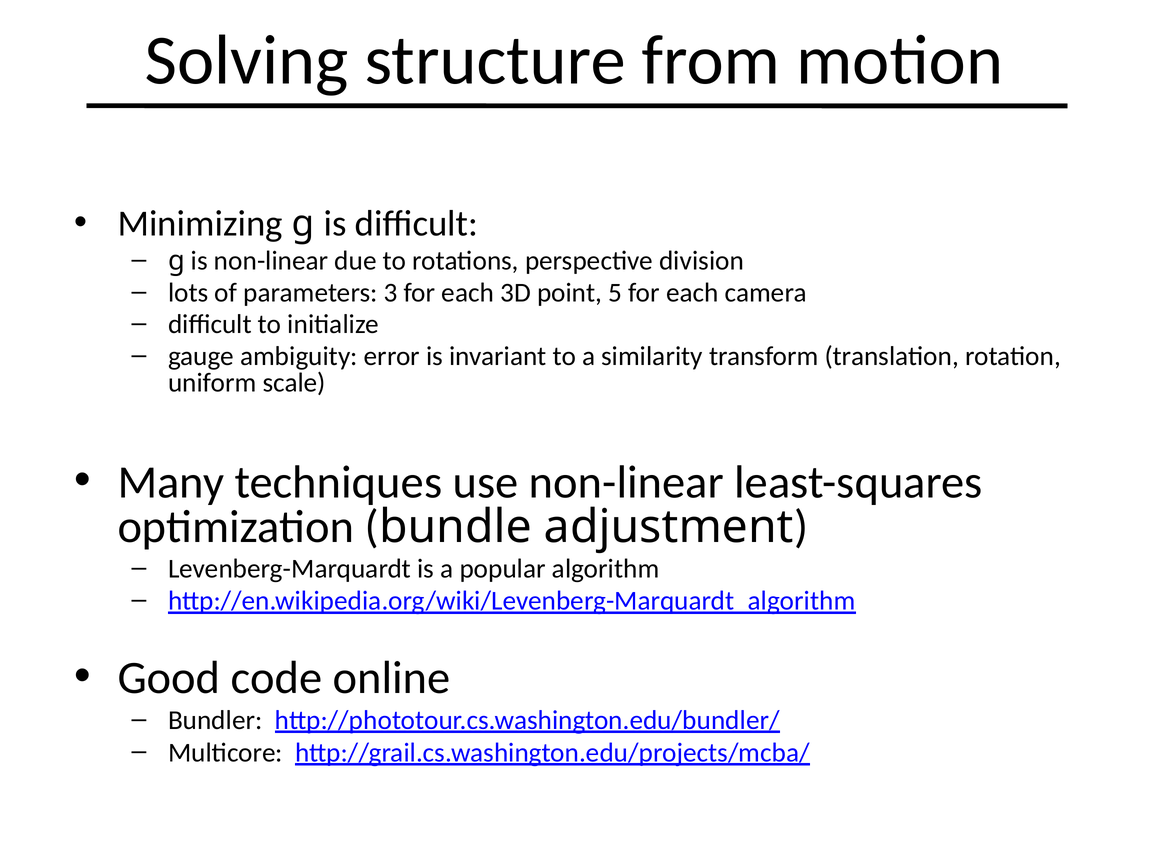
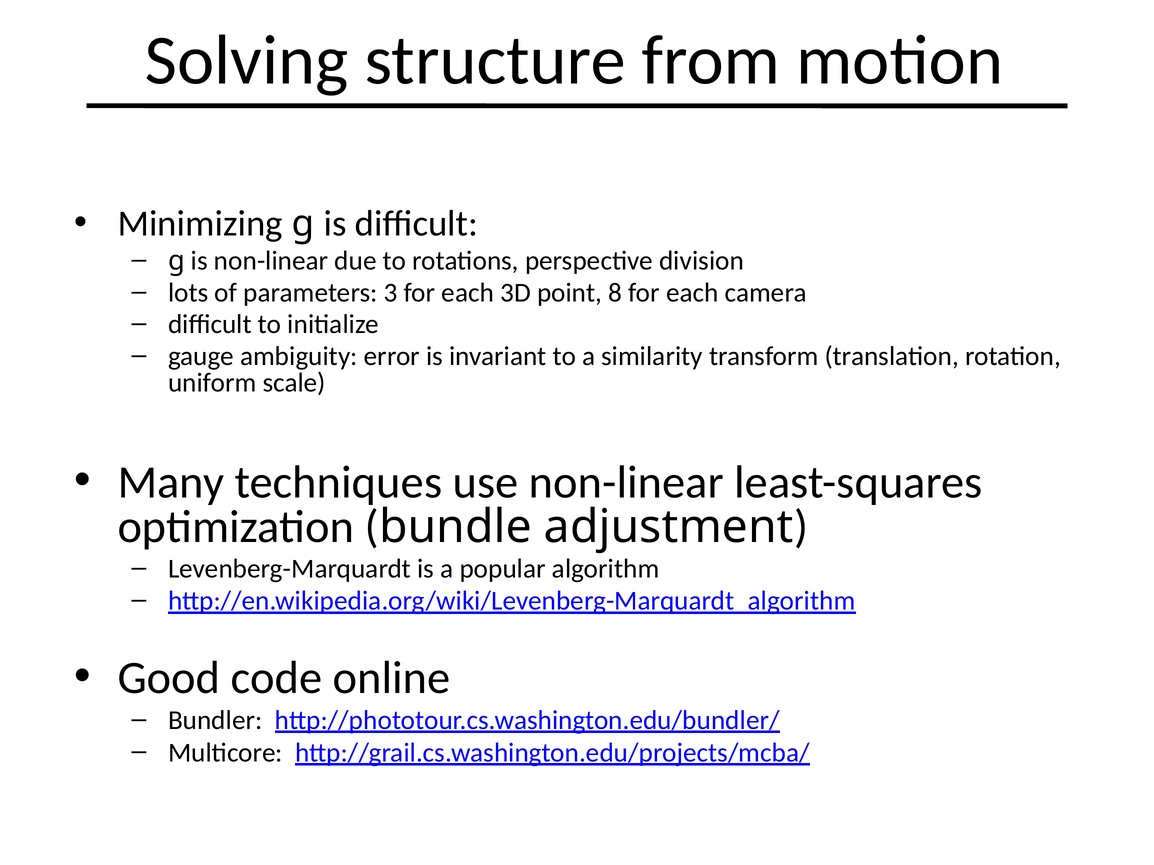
5: 5 -> 8
